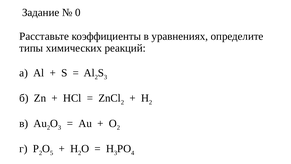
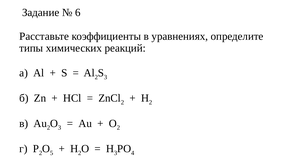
0: 0 -> 6
